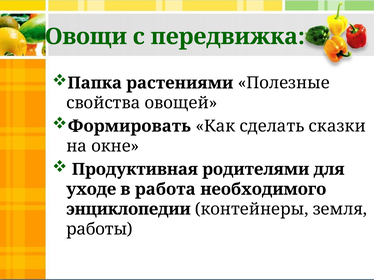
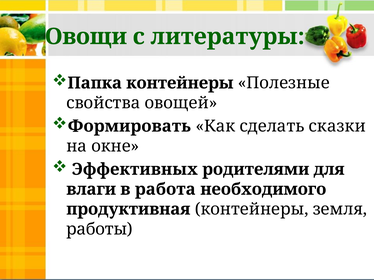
передвижка: передвижка -> литературы
Папка растениями: растениями -> контейнеры
Продуктивная: Продуктивная -> Эффективных
уходе: уходе -> влаги
энциклопедии: энциклопедии -> продуктивная
